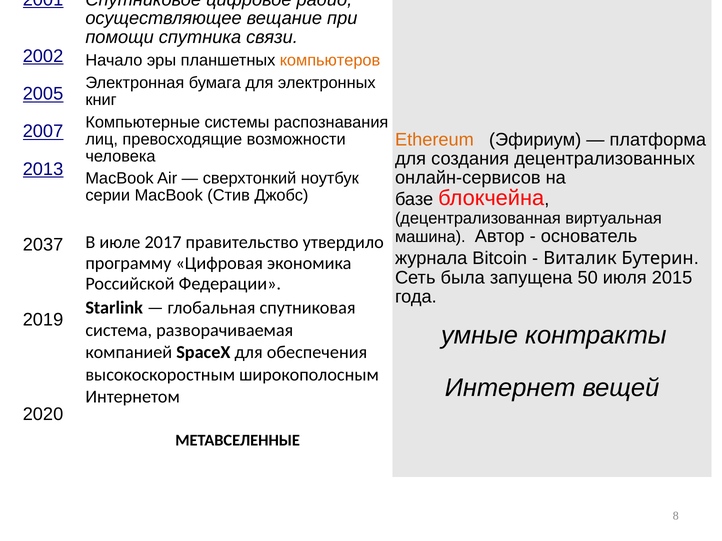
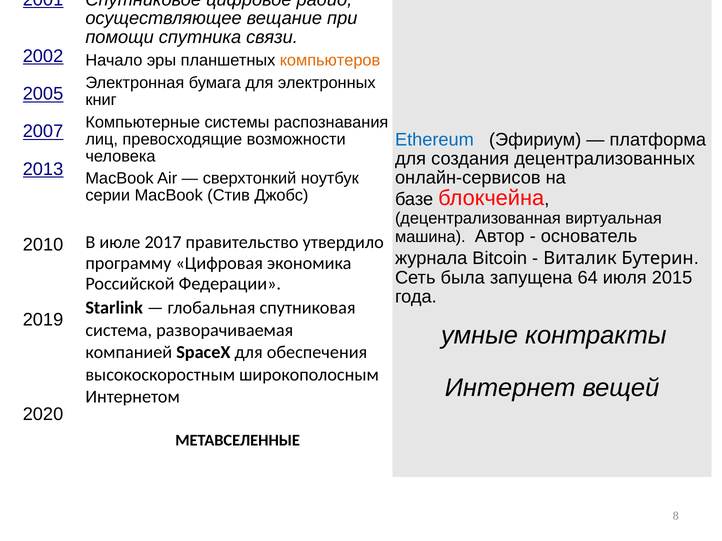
Ethereum colour: orange -> blue
2037: 2037 -> 2010
50: 50 -> 64
